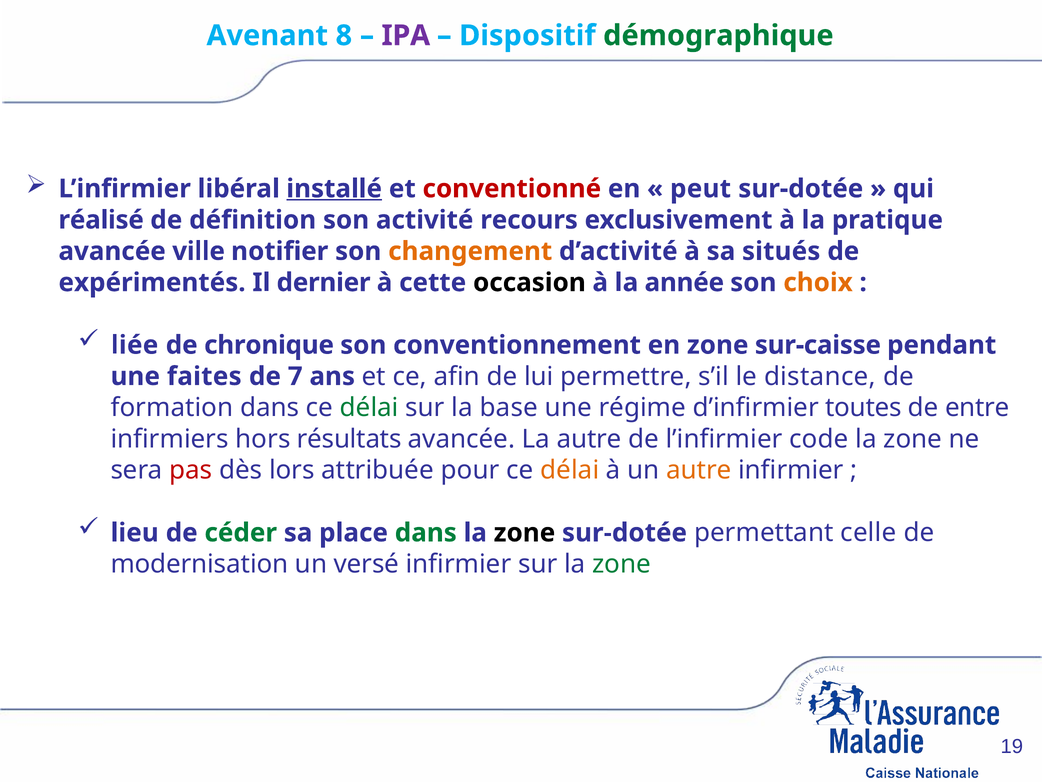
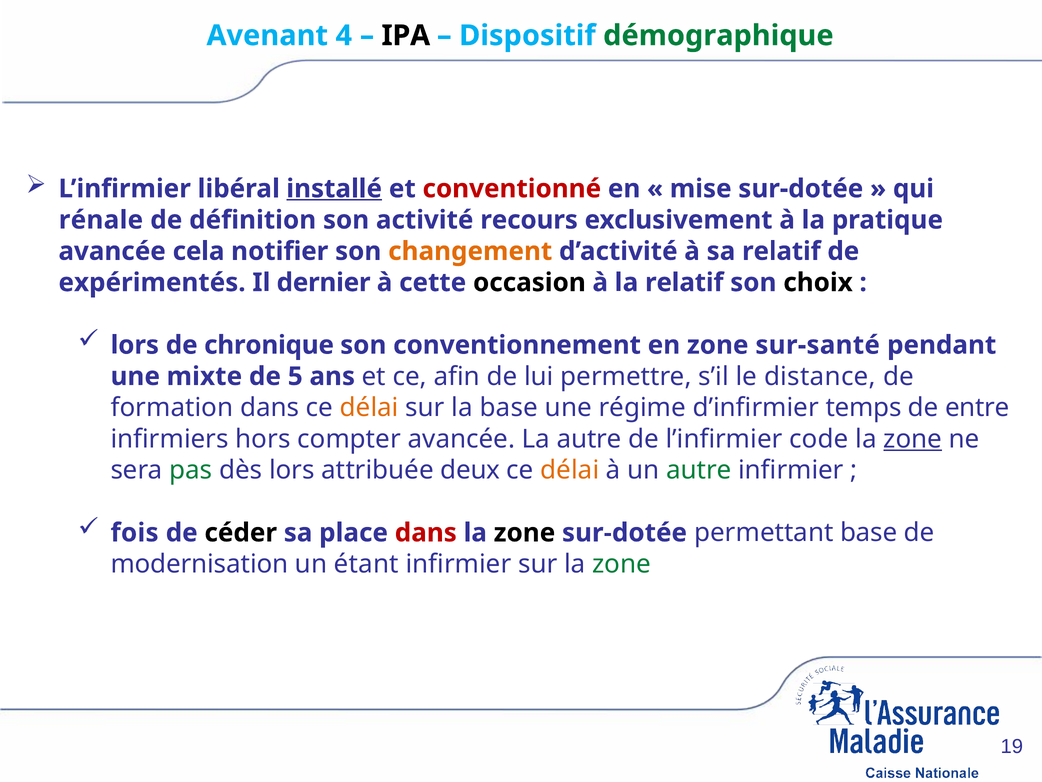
8: 8 -> 4
IPA colour: purple -> black
peut: peut -> mise
réalisé: réalisé -> rénale
ville: ville -> cela
sa situés: situés -> relatif
la année: année -> relatif
choix colour: orange -> black
liée at (135, 345): liée -> lors
sur-caisse: sur-caisse -> sur-santé
faites: faites -> mixte
7: 7 -> 5
délai at (369, 407) colour: green -> orange
toutes: toutes -> temps
résultats: résultats -> compter
zone at (913, 439) underline: none -> present
pas colour: red -> green
pour: pour -> deux
autre at (699, 470) colour: orange -> green
lieu: lieu -> fois
céder colour: green -> black
dans at (426, 532) colour: green -> red
permettant celle: celle -> base
versé: versé -> étant
